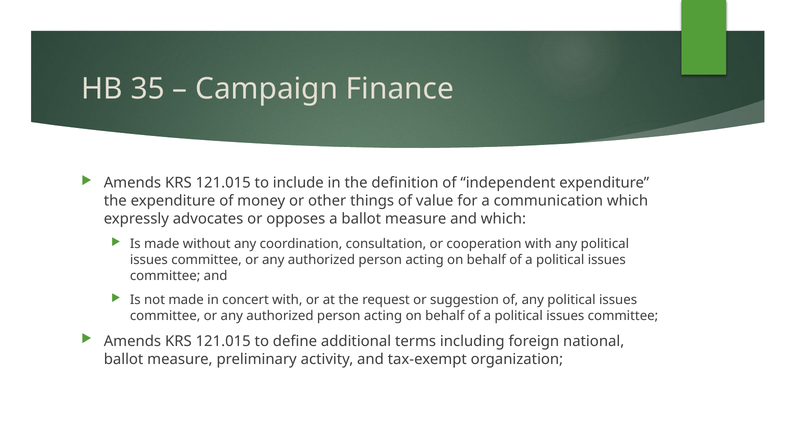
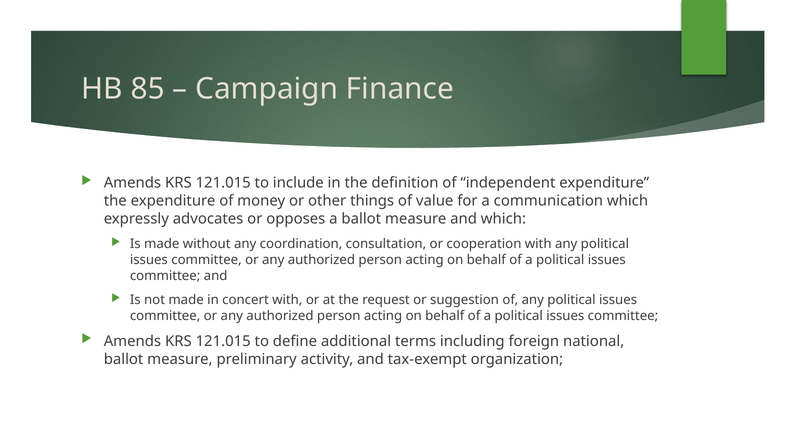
35: 35 -> 85
